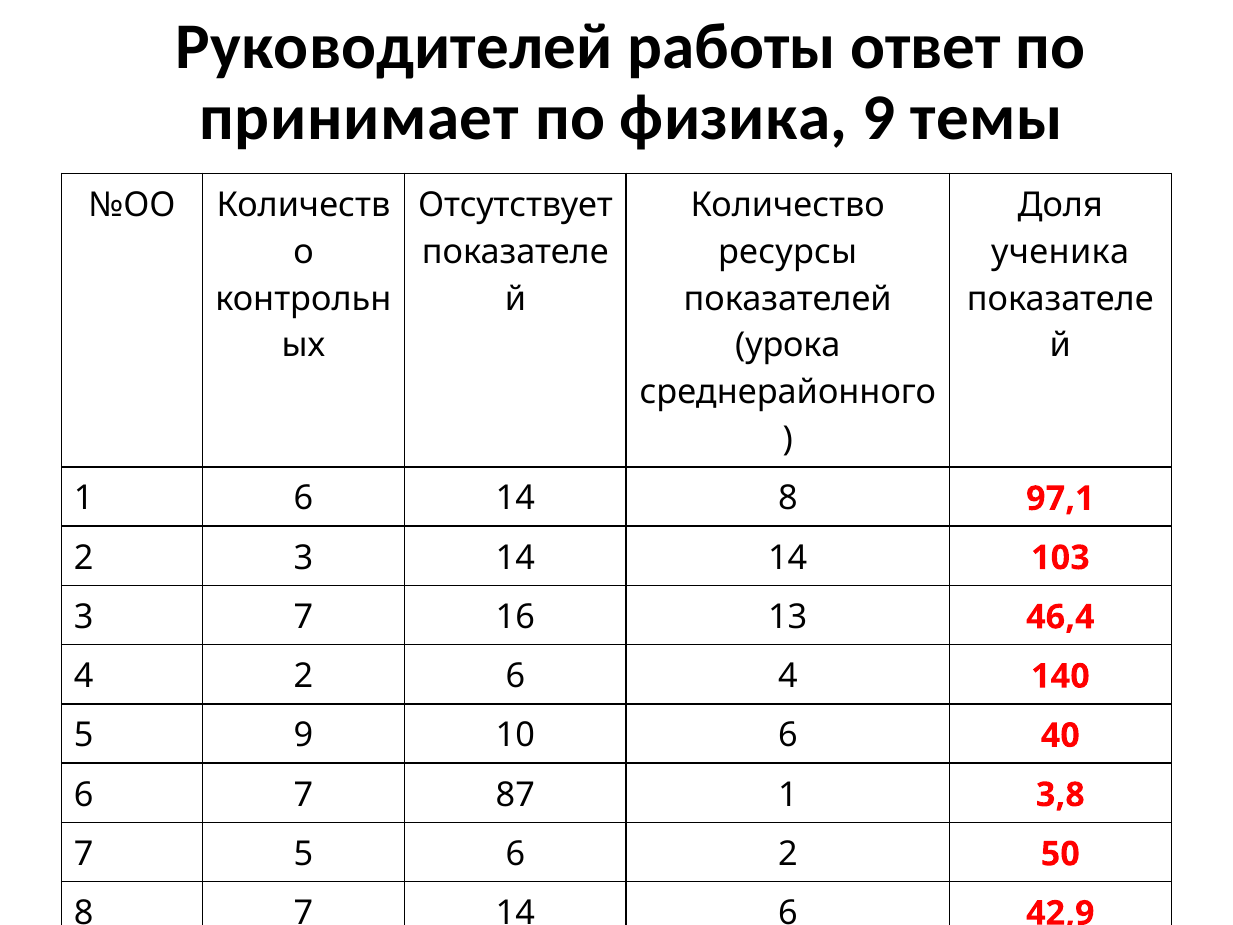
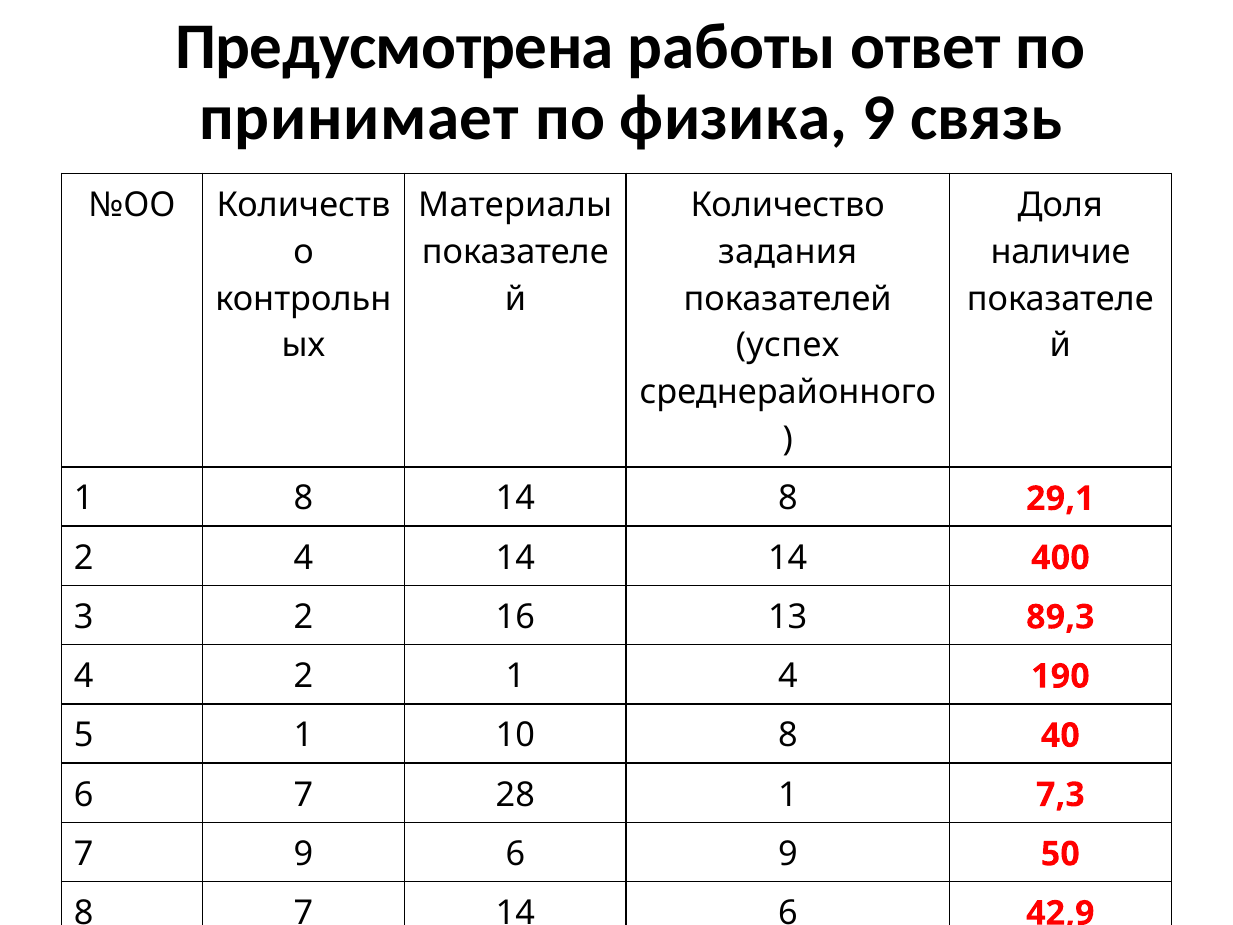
Руководителей: Руководителей -> Предусмотрена
темы: темы -> связь
Отсутствует: Отсутствует -> Материалы
ресурсы: ресурсы -> задания
ученика: ученика -> наличие
урока: урока -> успех
1 6: 6 -> 8
97,1: 97,1 -> 29,1
2 3: 3 -> 4
103: 103 -> 400
3 7: 7 -> 2
46,4: 46,4 -> 89,3
2 6: 6 -> 1
140: 140 -> 190
5 9: 9 -> 1
10 6: 6 -> 8
87: 87 -> 28
3,8: 3,8 -> 7,3
7 5: 5 -> 9
6 2: 2 -> 9
